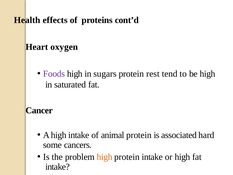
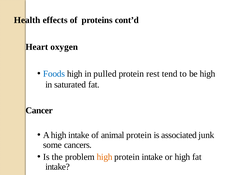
Foods colour: purple -> blue
sugars: sugars -> pulled
hard: hard -> junk
